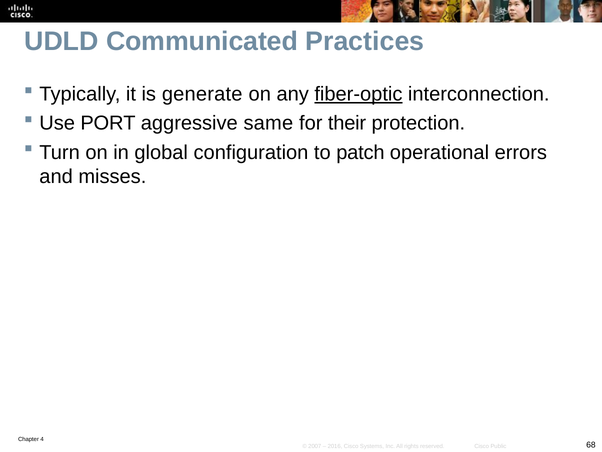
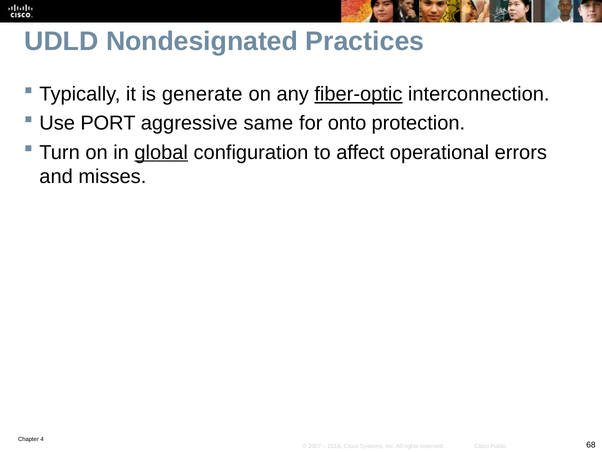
Communicated: Communicated -> Nondesignated
their: their -> onto
global underline: none -> present
patch: patch -> affect
